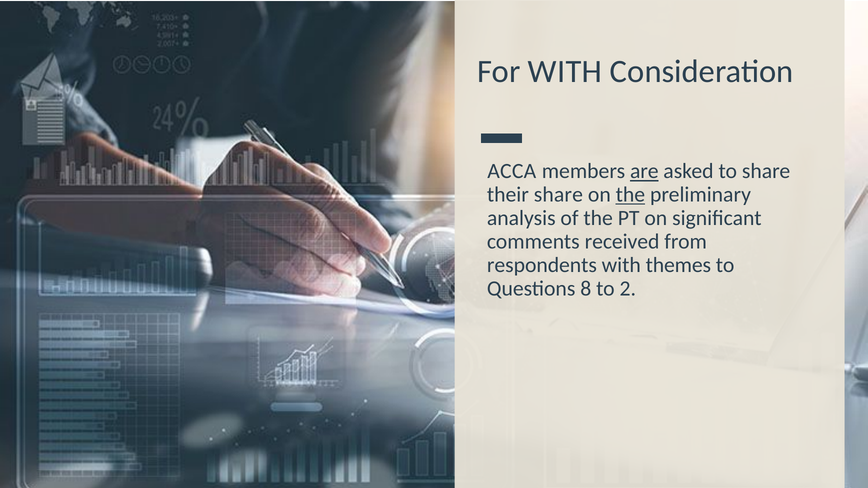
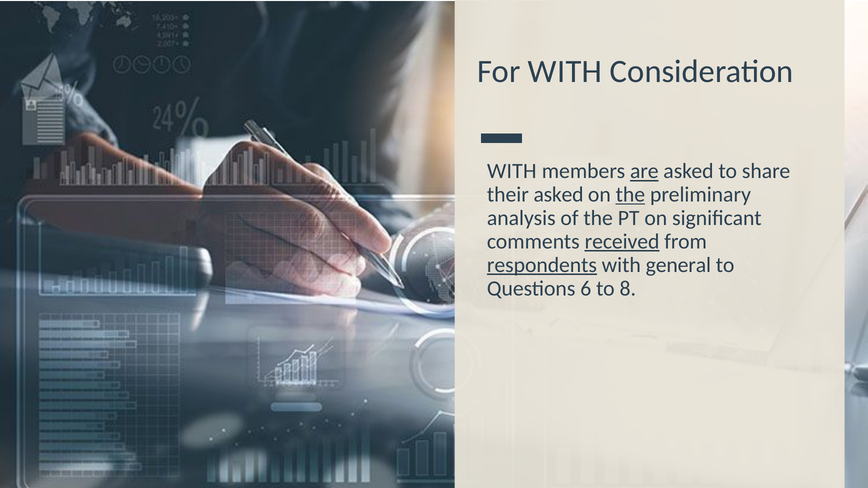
ACCA at (512, 171): ACCA -> WITH
their share: share -> asked
received underline: none -> present
respondents underline: none -> present
themes: themes -> general
8: 8 -> 6
2: 2 -> 8
